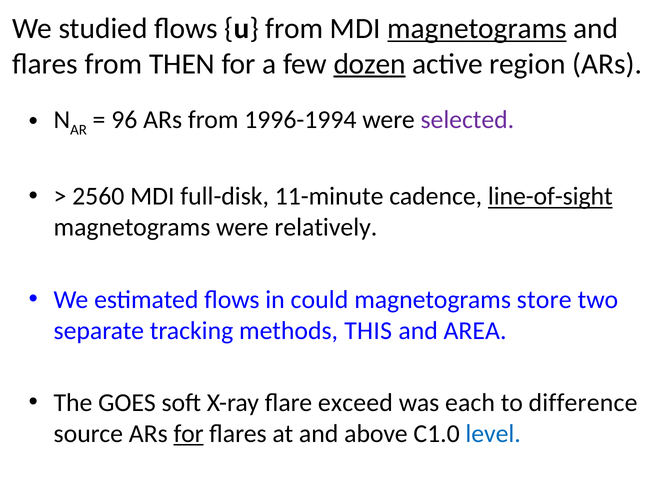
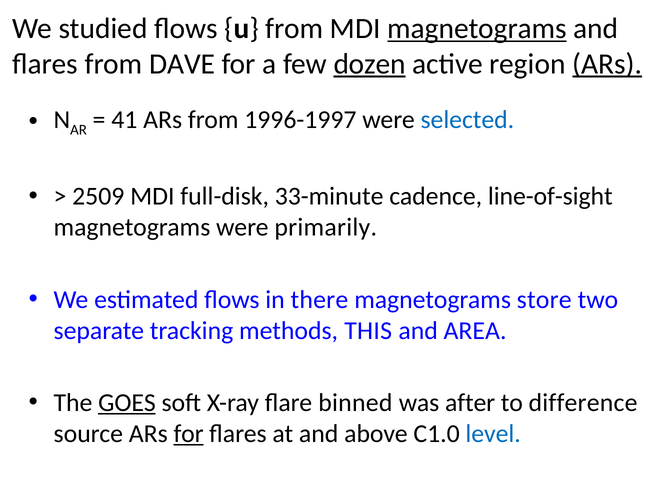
THEN: THEN -> DAVE
ARs at (607, 64) underline: none -> present
96: 96 -> 41
1996-1994: 1996-1994 -> 1996-1997
selected colour: purple -> blue
2560: 2560 -> 2509
11-minute: 11-minute -> 33-minute
line-of-sight underline: present -> none
relatively: relatively -> primarily
could: could -> there
GOES underline: none -> present
exceed: exceed -> binned
each: each -> after
